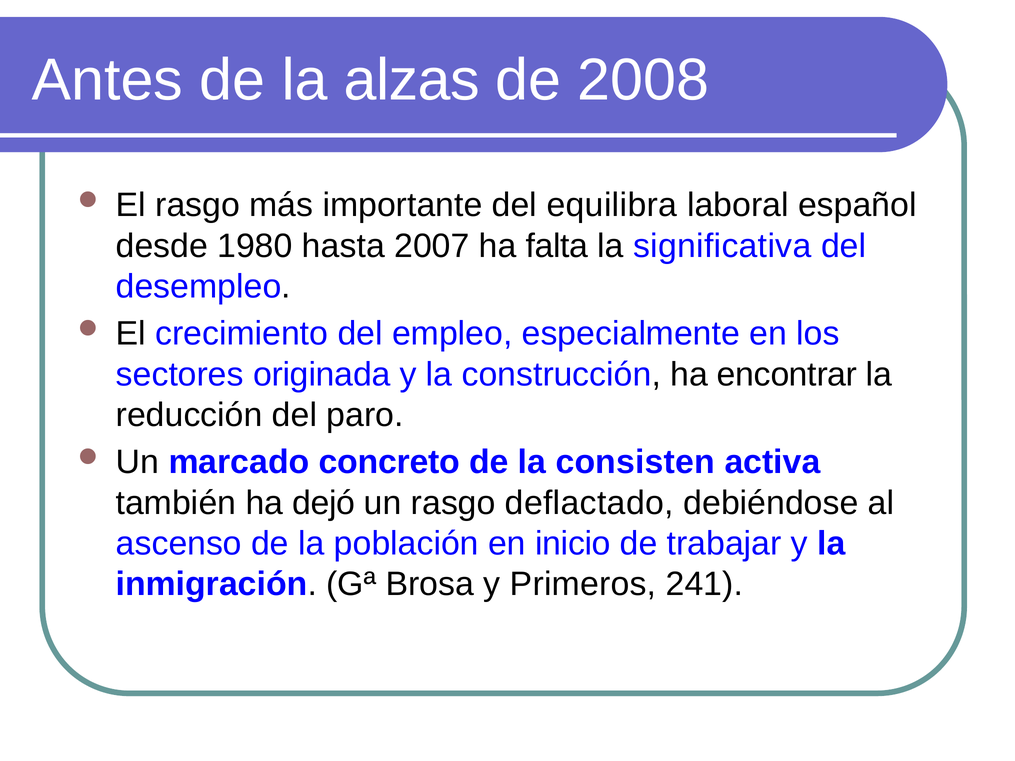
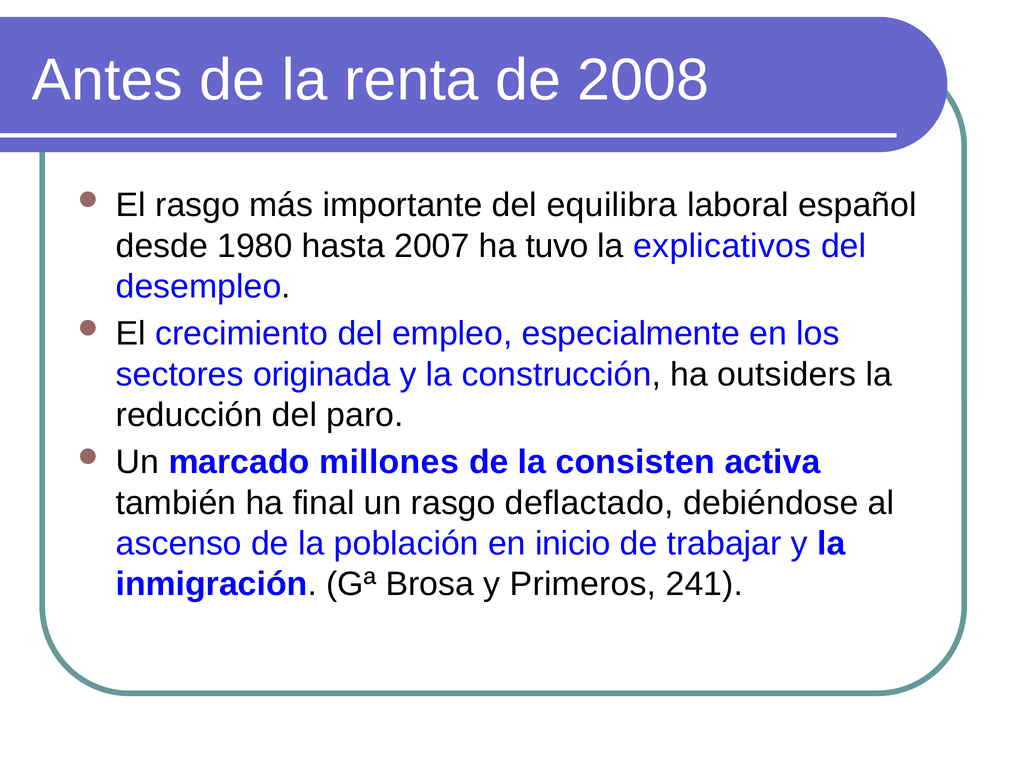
alzas: alzas -> renta
falta: falta -> tuvo
significativa: significativa -> explicativos
encontrar: encontrar -> outsiders
concreto: concreto -> millones
dejó: dejó -> final
